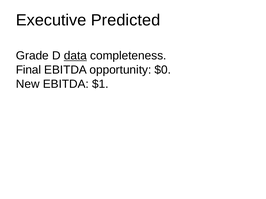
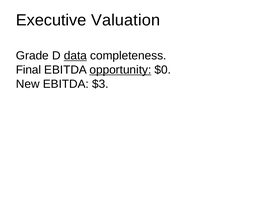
Predicted: Predicted -> Valuation
opportunity underline: none -> present
$1: $1 -> $3
